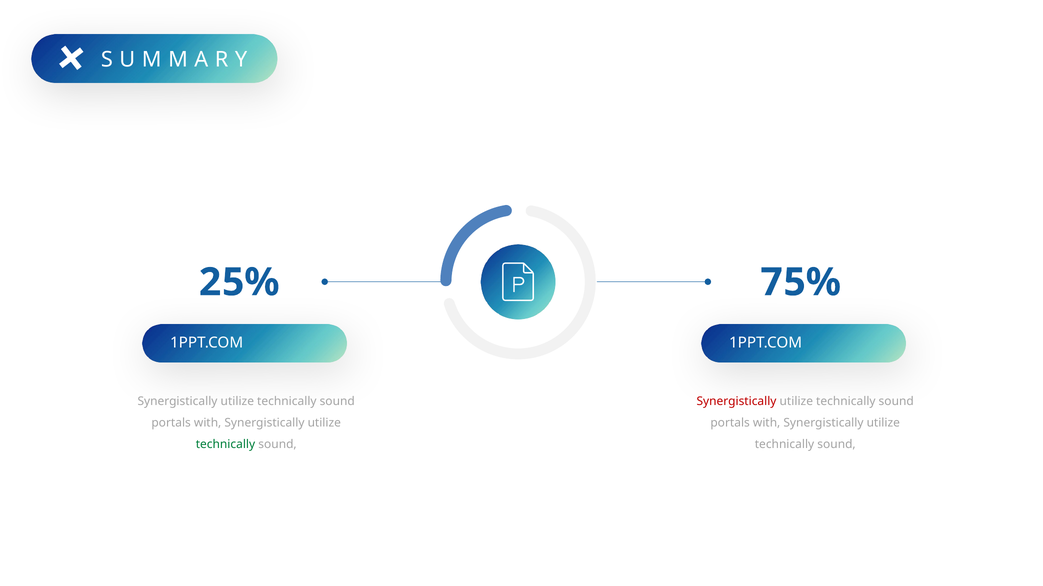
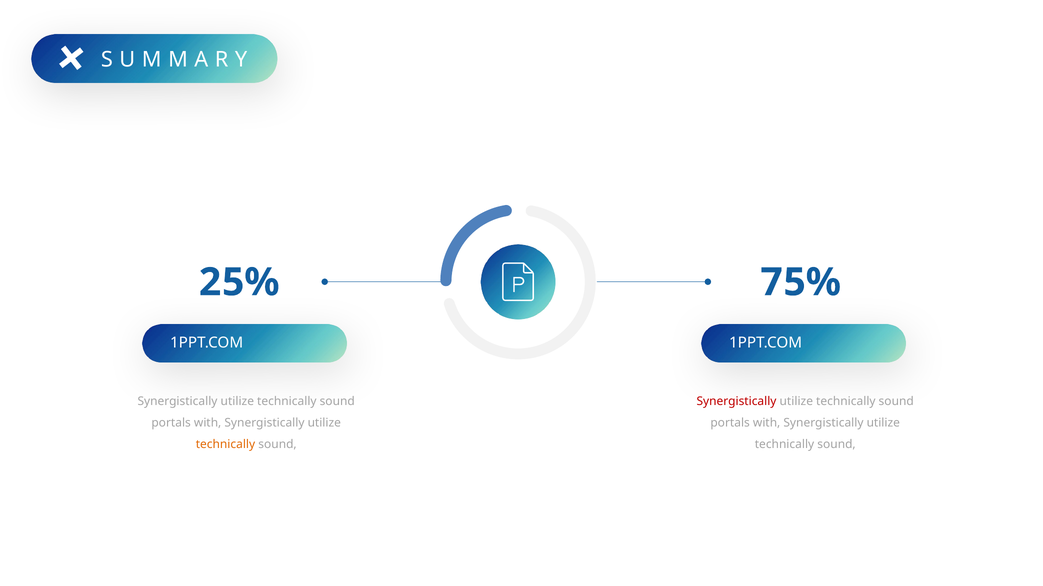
technically at (225, 445) colour: green -> orange
